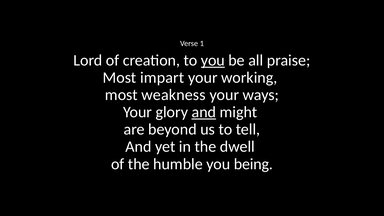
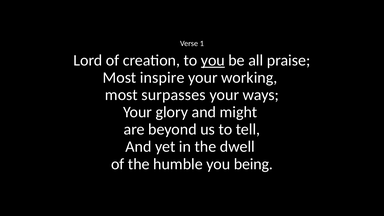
impart: impart -> inspire
weakness: weakness -> surpasses
and at (204, 112) underline: present -> none
